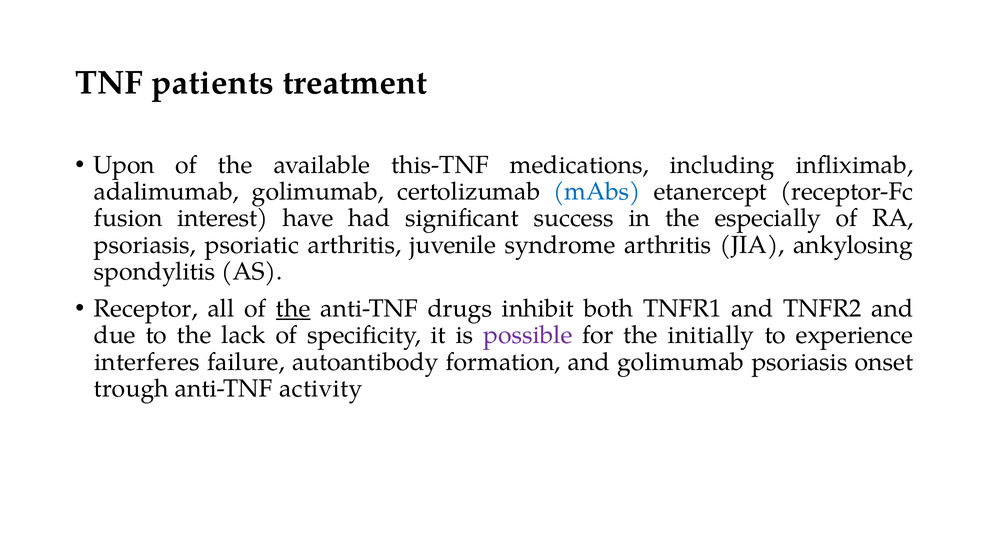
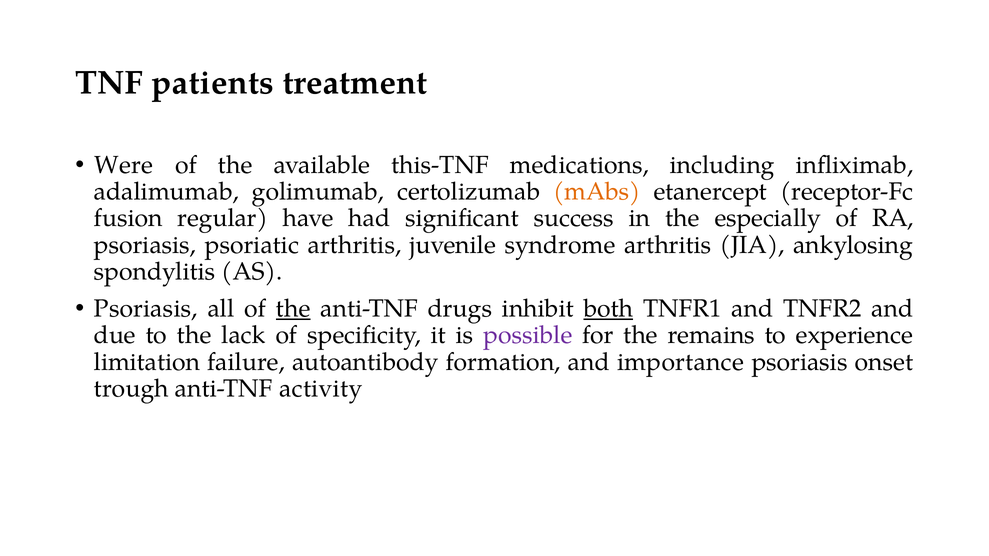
Upon: Upon -> Were
mAbs colour: blue -> orange
interest: interest -> regular
Receptor at (146, 309): Receptor -> Psoriasis
both underline: none -> present
initially: initially -> remains
interferes: interferes -> limitation
and golimumab: golimumab -> importance
